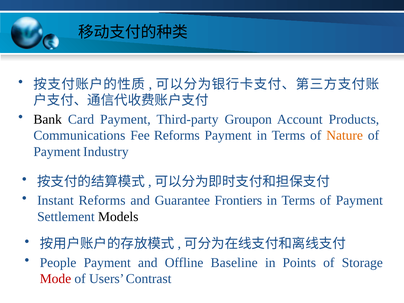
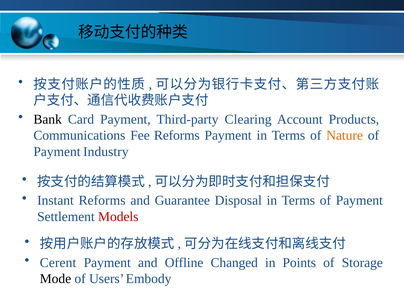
Groupon: Groupon -> Clearing
Frontiers: Frontiers -> Disposal
Models colour: black -> red
People: People -> Cerent
Baseline: Baseline -> Changed
Mode colour: red -> black
Contrast: Contrast -> Embody
